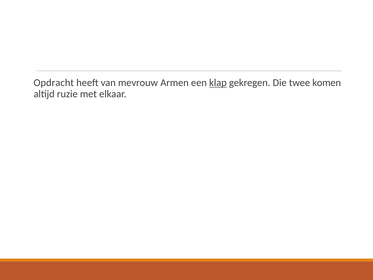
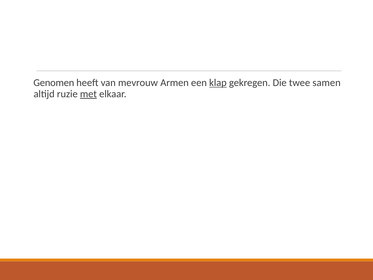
Opdracht: Opdracht -> Genomen
komen: komen -> samen
met underline: none -> present
